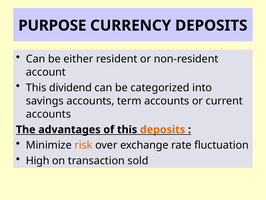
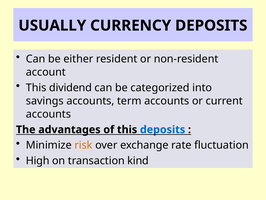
PURPOSE: PURPOSE -> USUALLY
deposits at (163, 129) colour: orange -> blue
sold: sold -> kind
